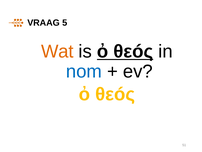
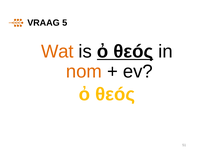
nom colour: blue -> orange
